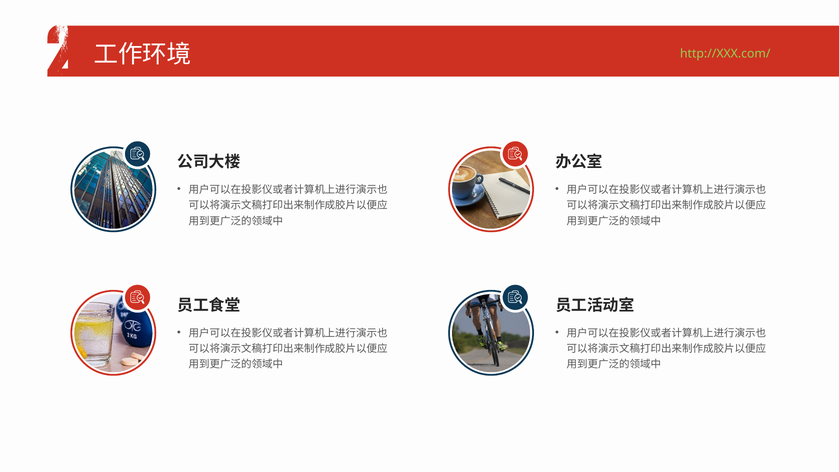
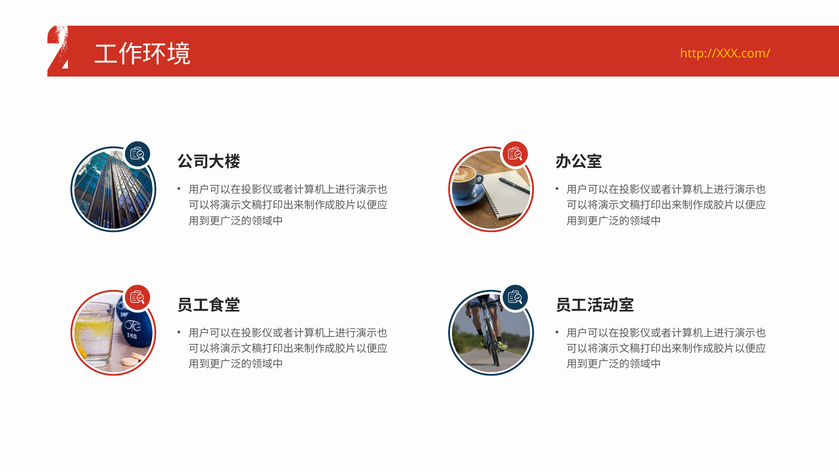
http://XXX.com/ colour: light green -> yellow
